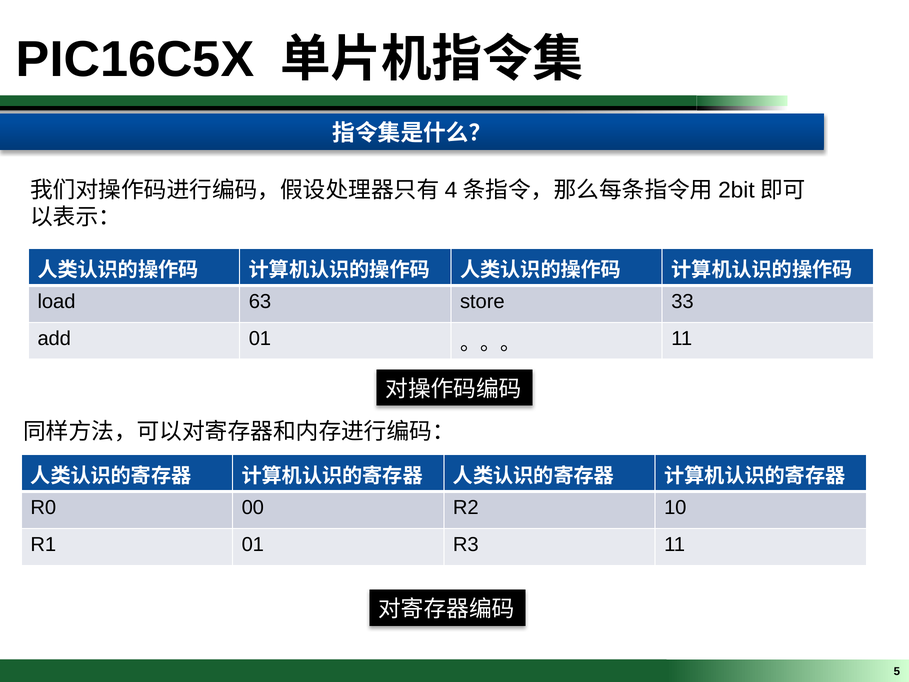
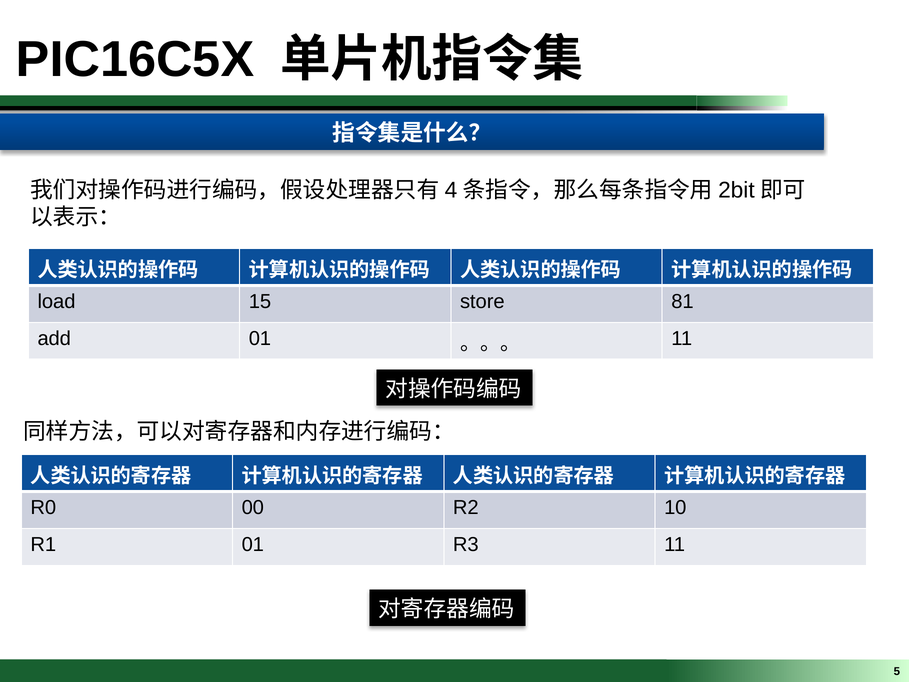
63: 63 -> 15
33: 33 -> 81
